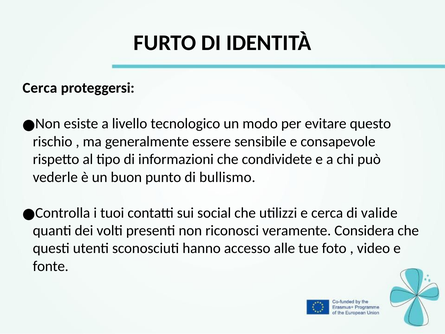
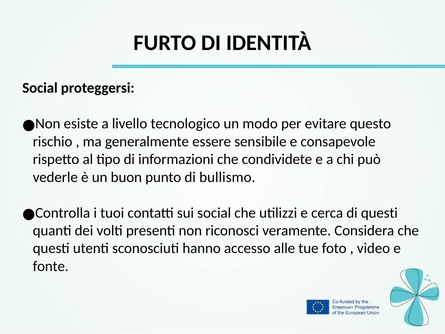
Cerca at (40, 88): Cerca -> Social
di valide: valide -> questi
